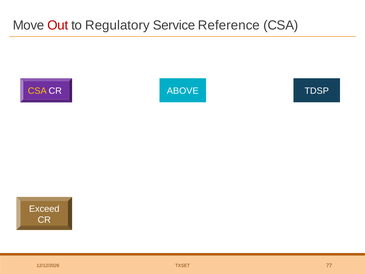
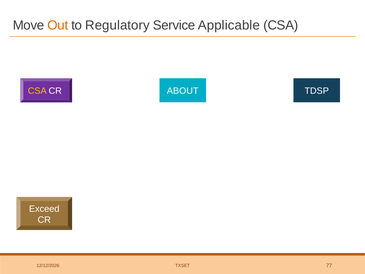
Out colour: red -> orange
Reference: Reference -> Applicable
ABOVE: ABOVE -> ABOUT
